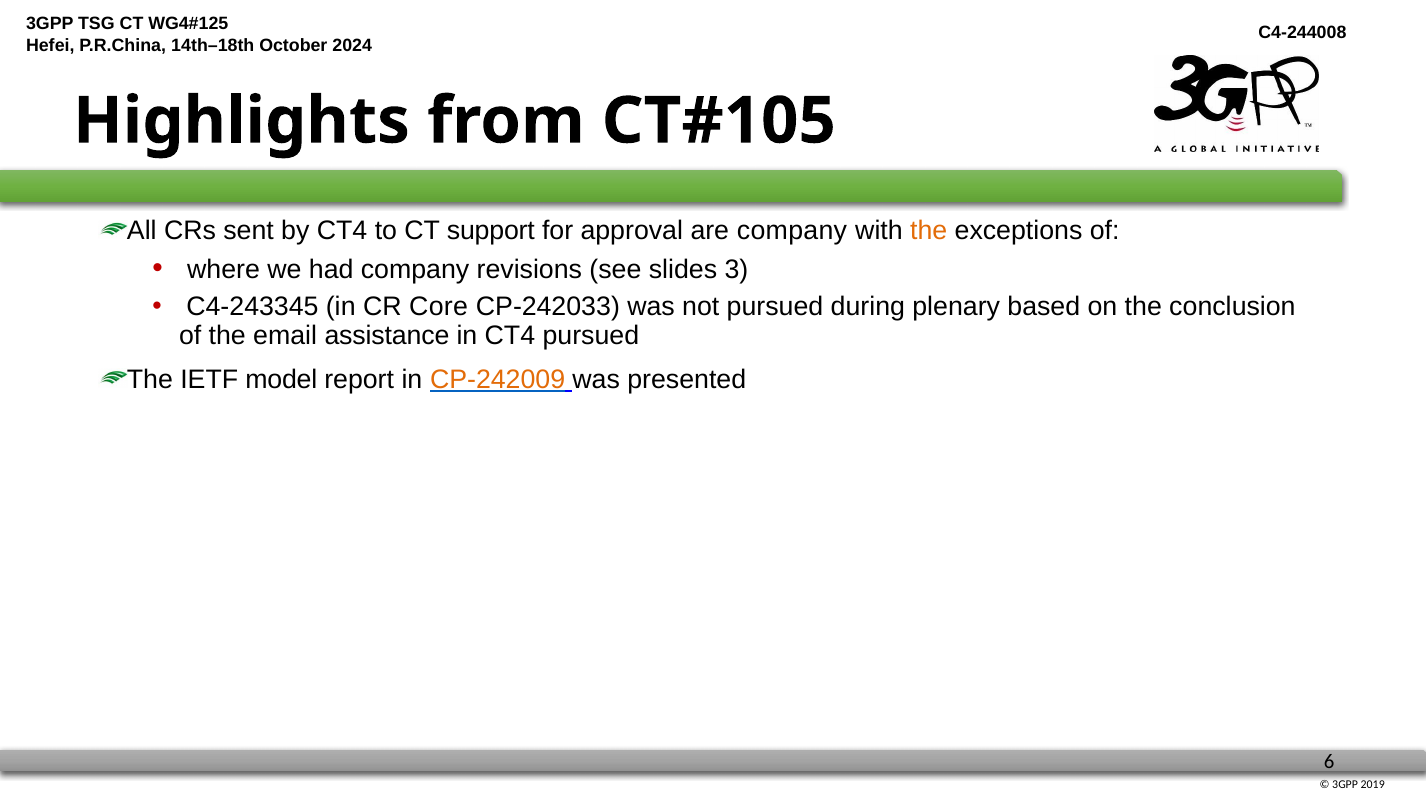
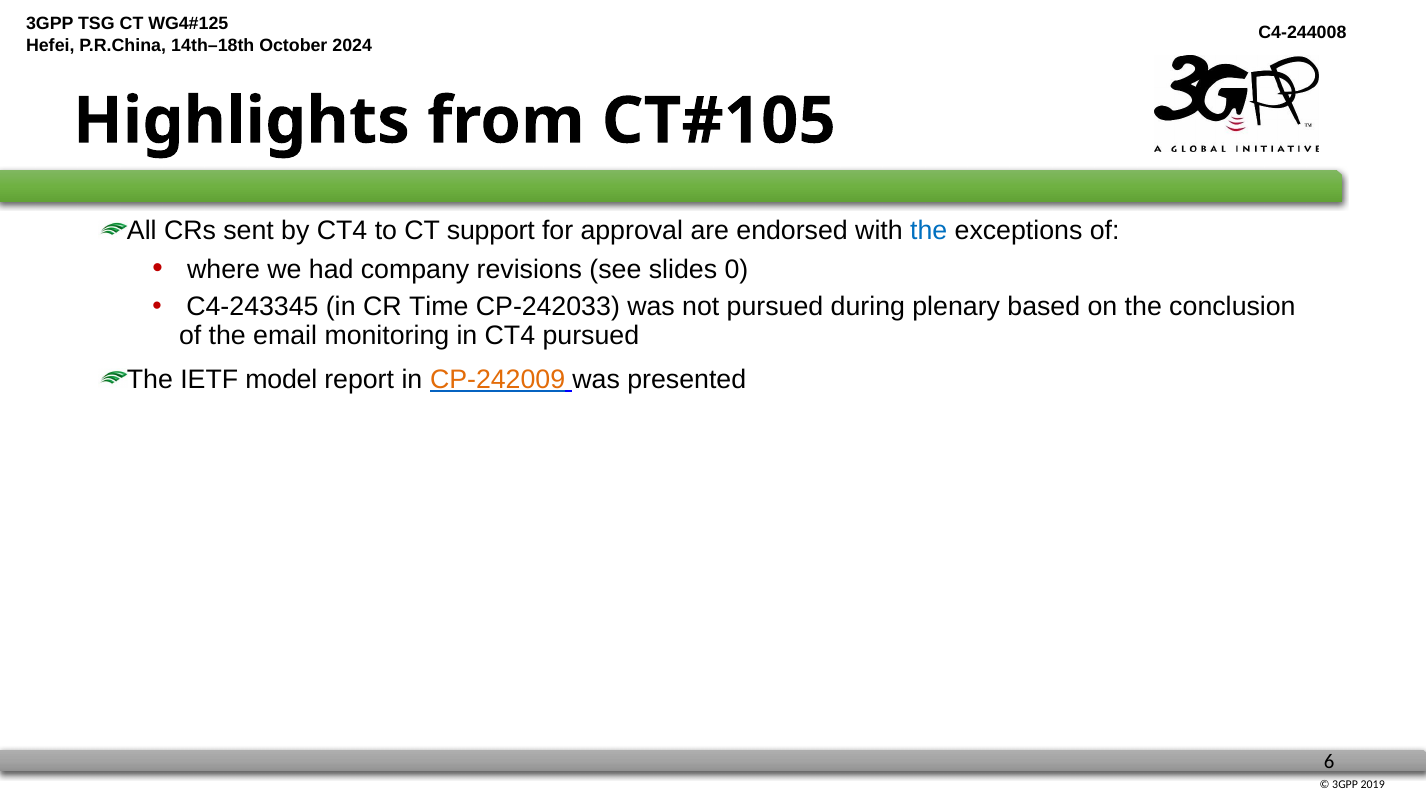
are company: company -> endorsed
the at (929, 231) colour: orange -> blue
3: 3 -> 0
Core: Core -> Time
assistance: assistance -> monitoring
